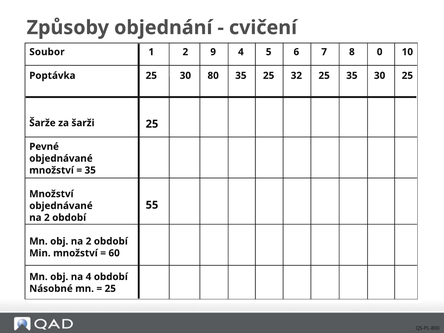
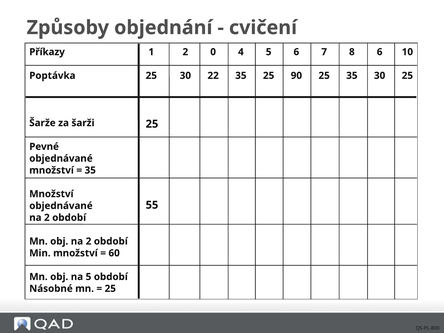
Soubor: Soubor -> Příkazy
9: 9 -> 0
8 0: 0 -> 6
80: 80 -> 22
32: 32 -> 90
na 4: 4 -> 5
